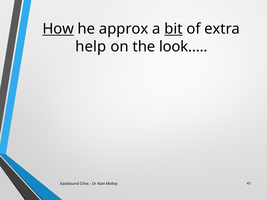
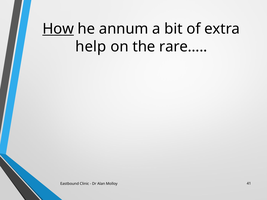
approx: approx -> annum
bit underline: present -> none
look…: look… -> rare…
